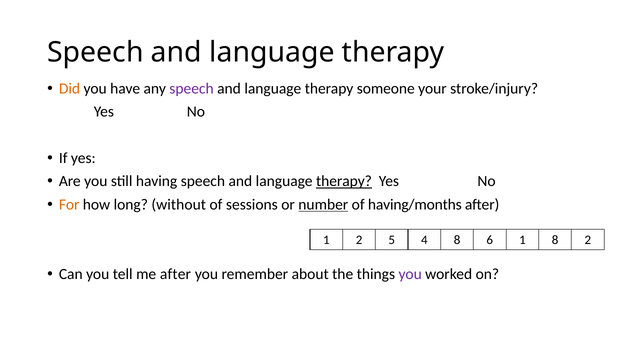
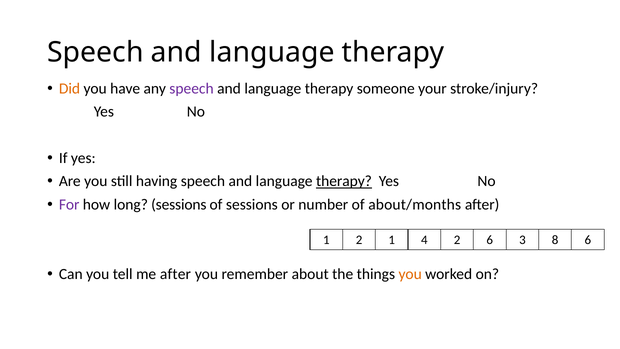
For colour: orange -> purple
long without: without -> sessions
number underline: present -> none
having/months: having/months -> about/months
2 5: 5 -> 1
4 8: 8 -> 2
6 1: 1 -> 3
8 2: 2 -> 6
you at (410, 274) colour: purple -> orange
